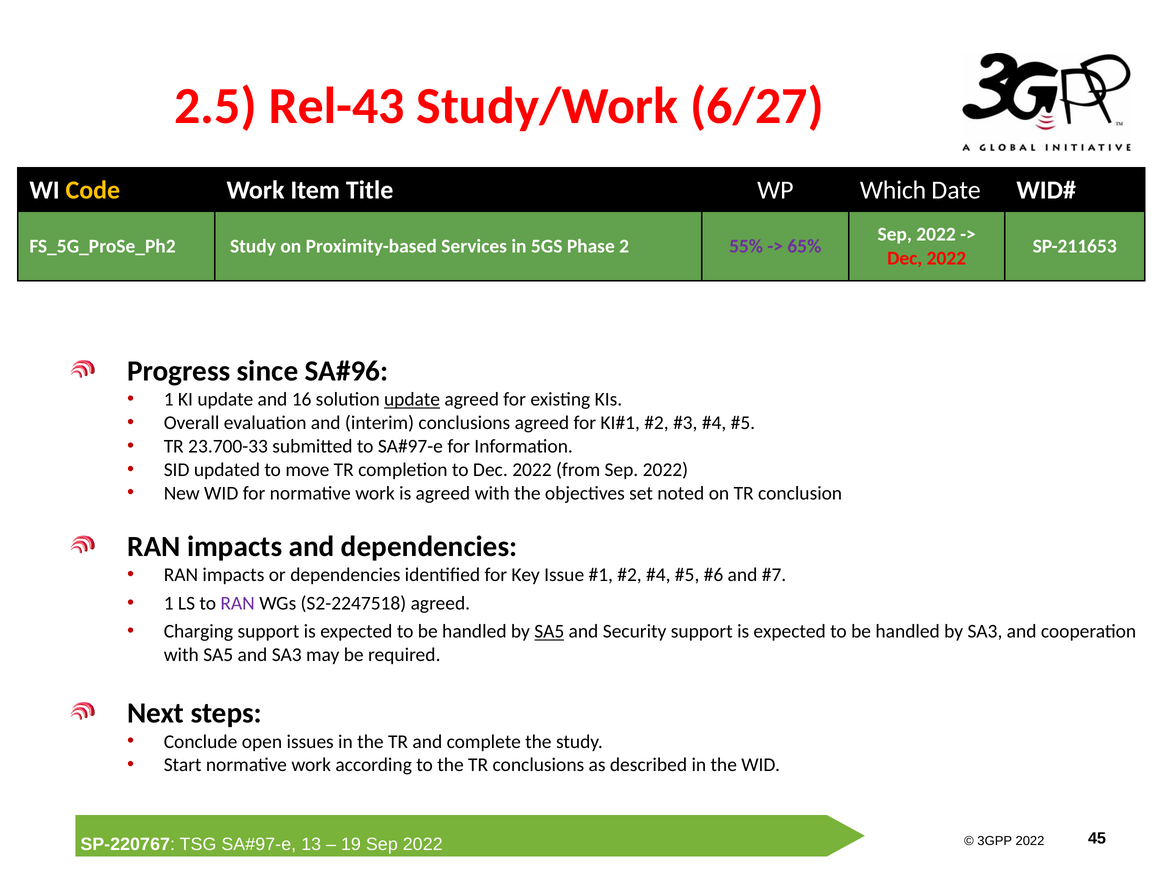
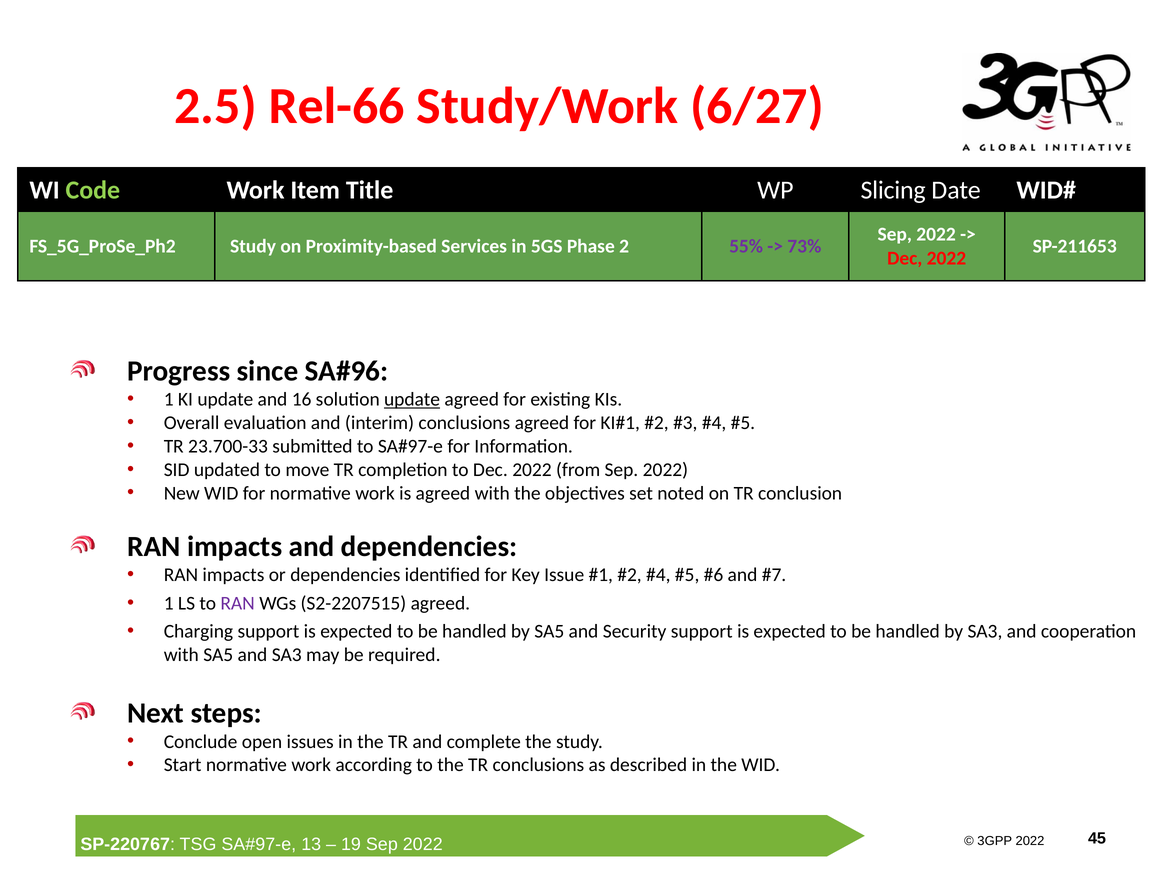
Rel-43: Rel-43 -> Rel-66
Code colour: yellow -> light green
Which: Which -> Slicing
65%: 65% -> 73%
S2-2247518: S2-2247518 -> S2-2207515
SA5 at (549, 632) underline: present -> none
